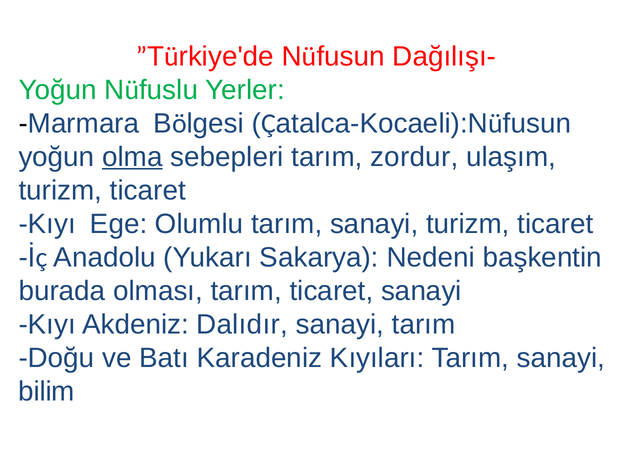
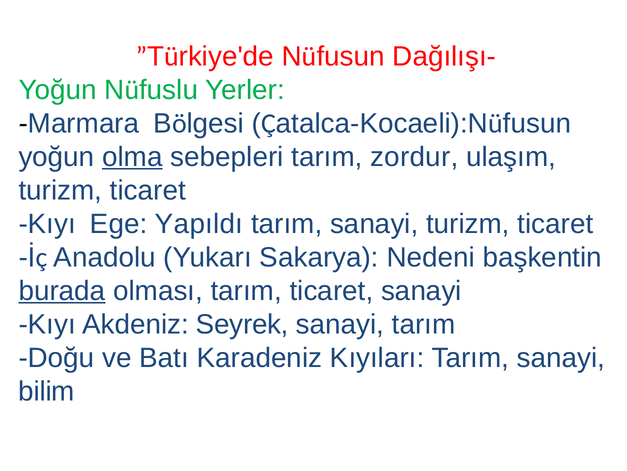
Olumlu: Olumlu -> Yapıldı
burada underline: none -> present
Dalıdır: Dalıdır -> Seyrek
